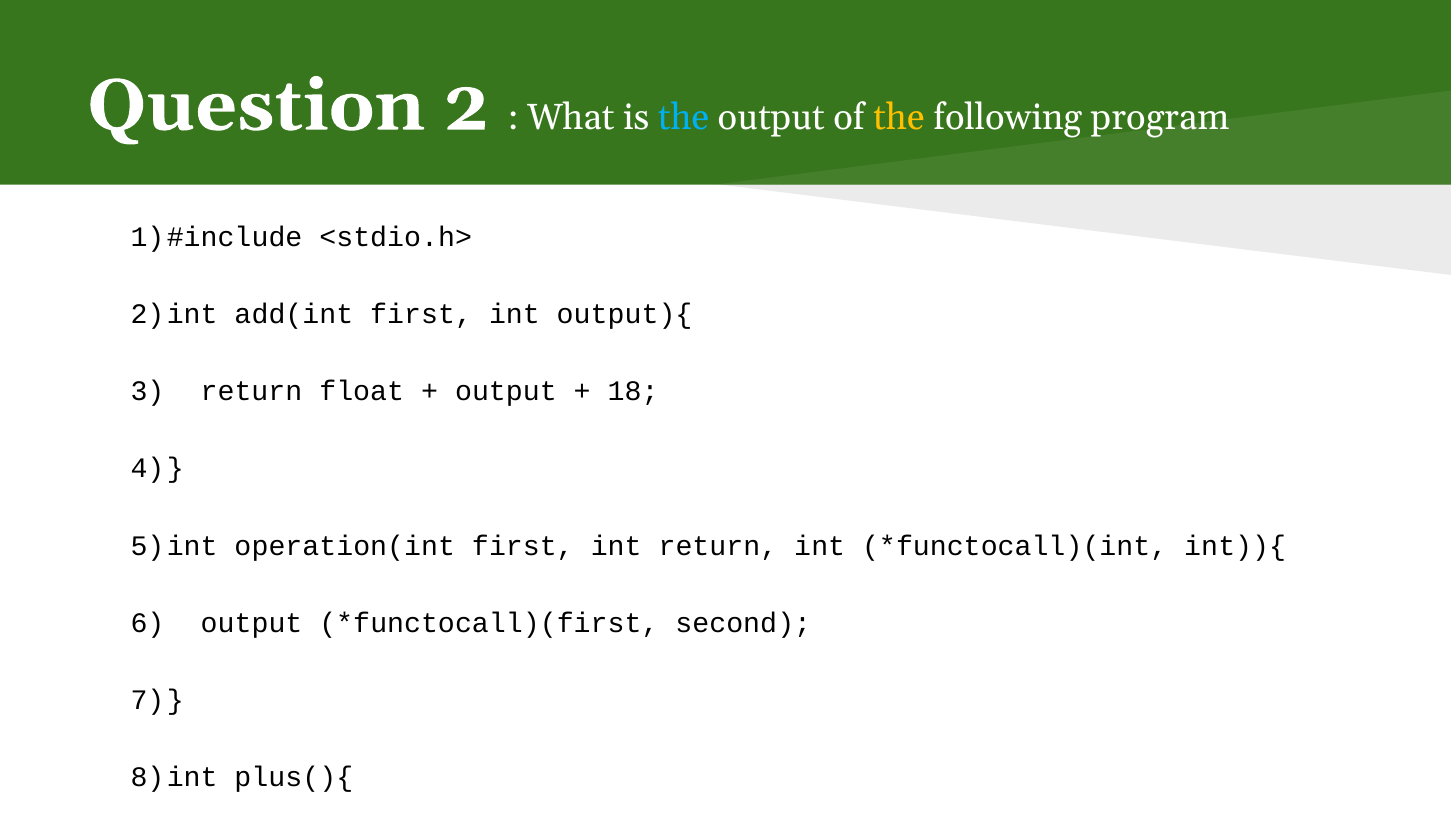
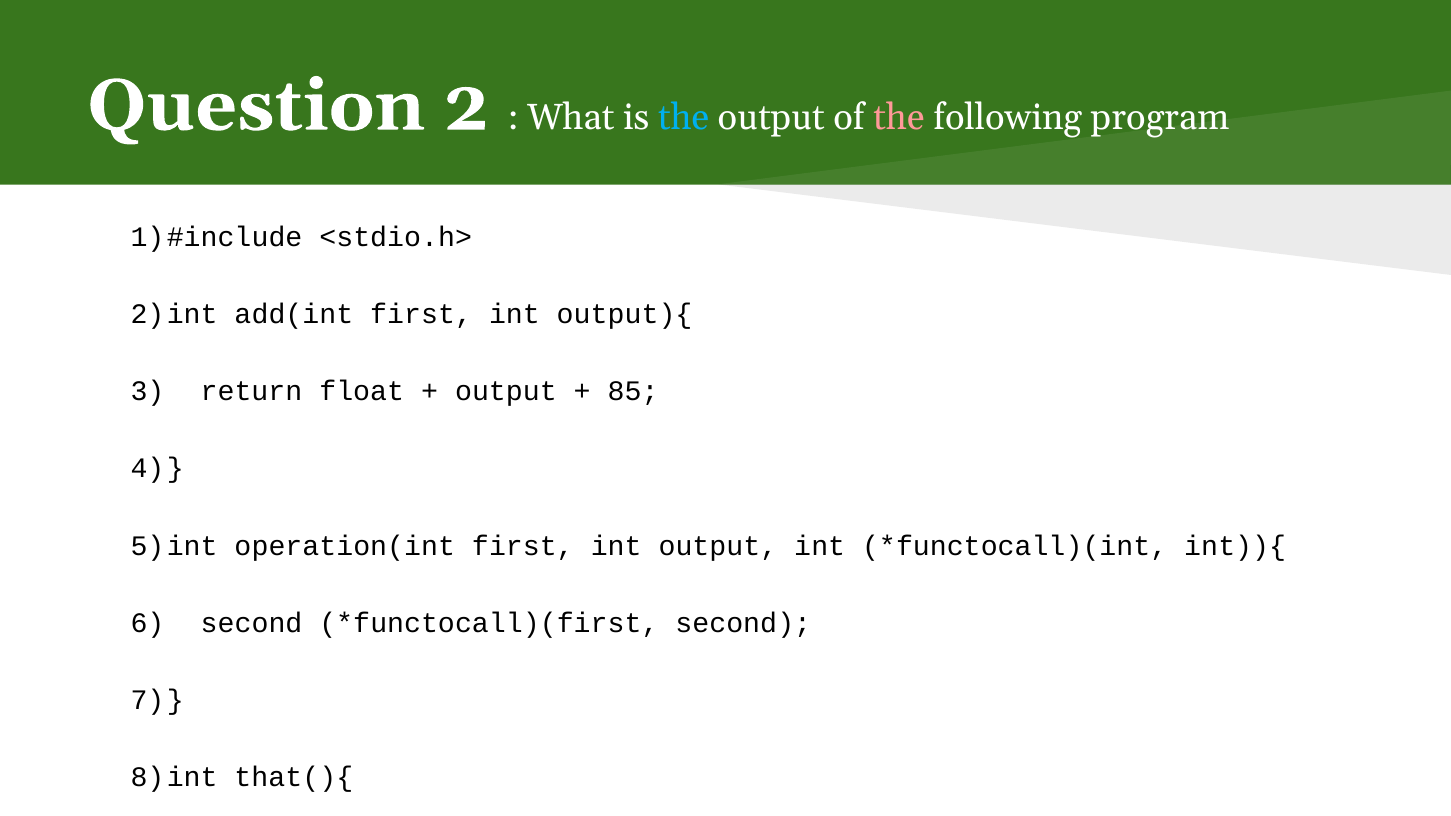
the at (899, 118) colour: yellow -> pink
18: 18 -> 85
int return: return -> output
output at (252, 623): output -> second
plus(){: plus(){ -> that(){
